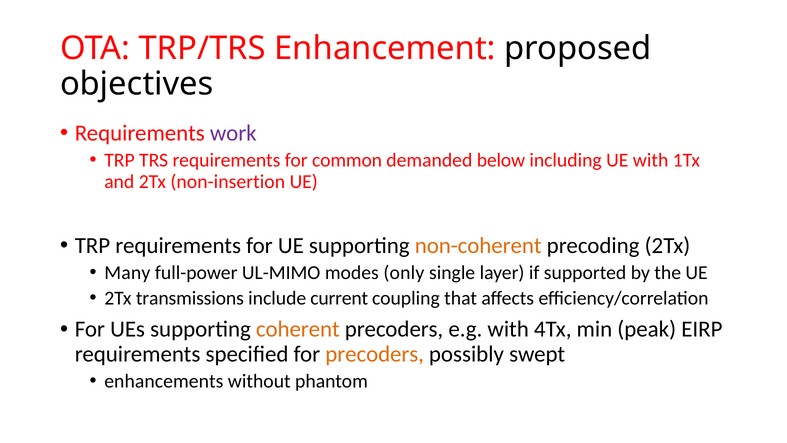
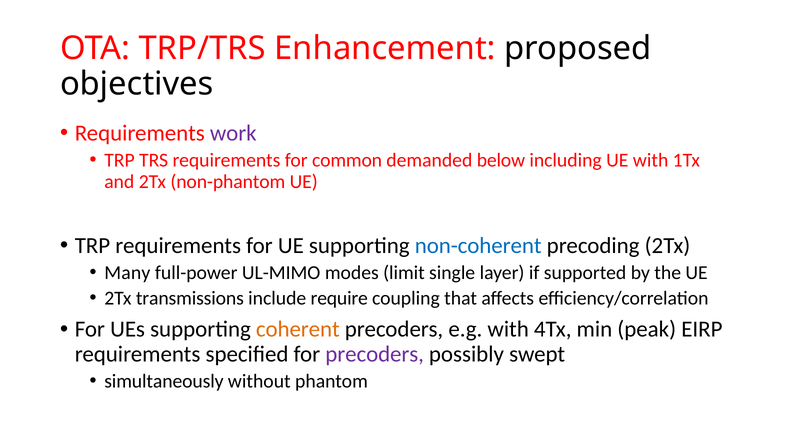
non-insertion: non-insertion -> non-phantom
non-coherent colour: orange -> blue
only: only -> limit
current: current -> require
precoders at (375, 354) colour: orange -> purple
enhancements: enhancements -> simultaneously
